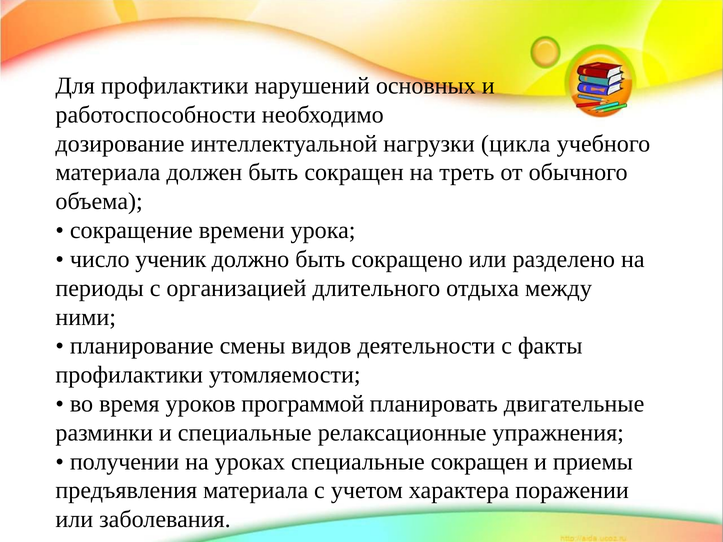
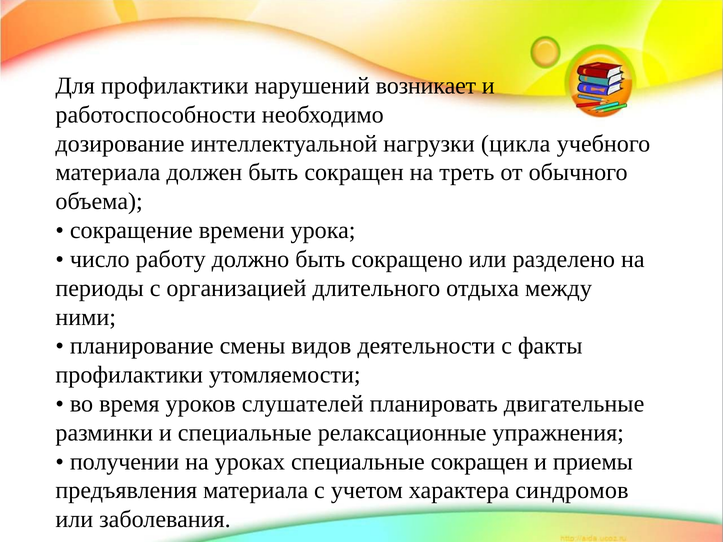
основных: основных -> возникает
ученик: ученик -> работу
программой: программой -> слушателей
поражении: поражении -> синдромов
